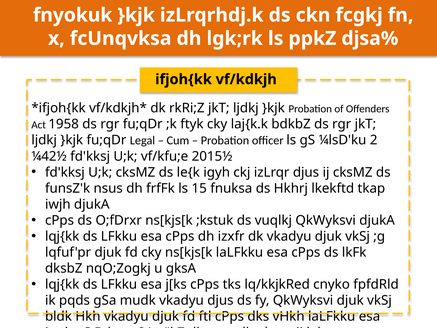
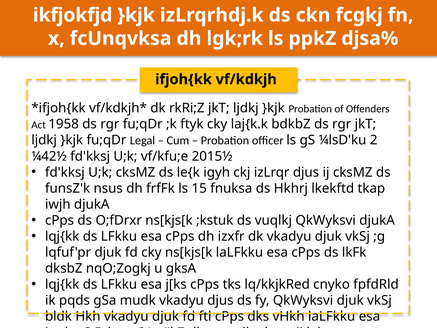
fnyokuk: fnyokuk -> ikfjokfjd
